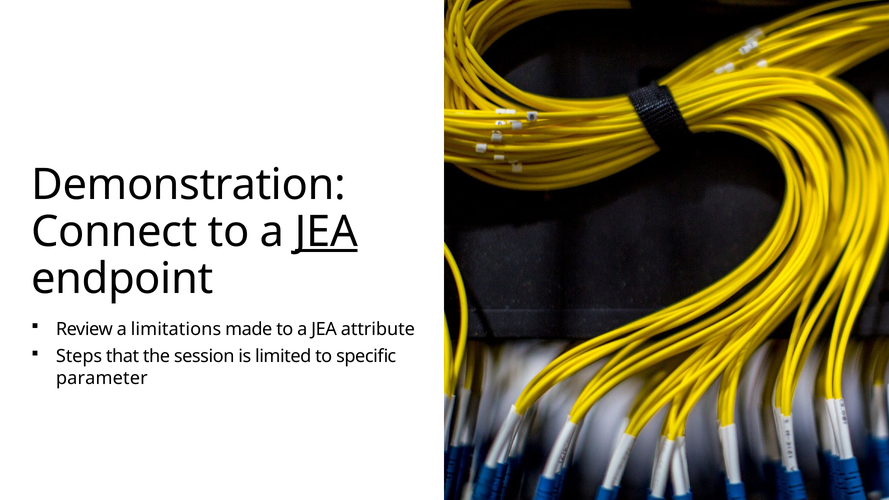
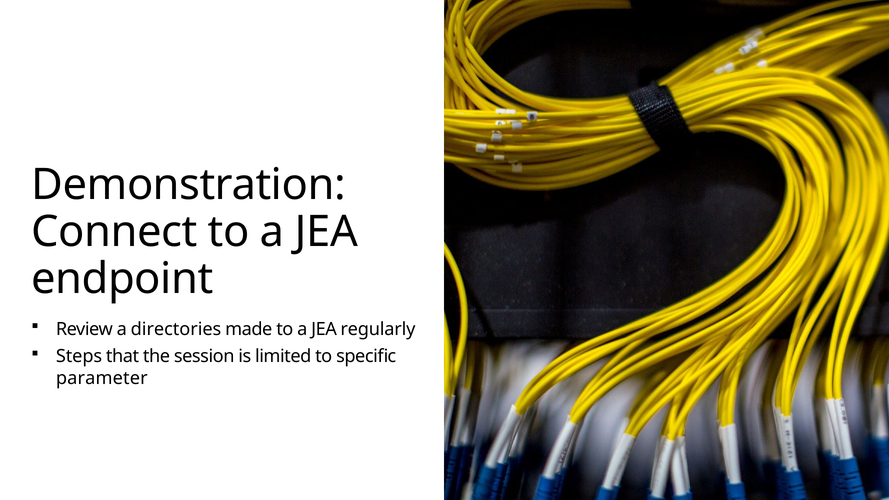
JEA at (326, 232) underline: present -> none
limitations: limitations -> directories
attribute: attribute -> regularly
